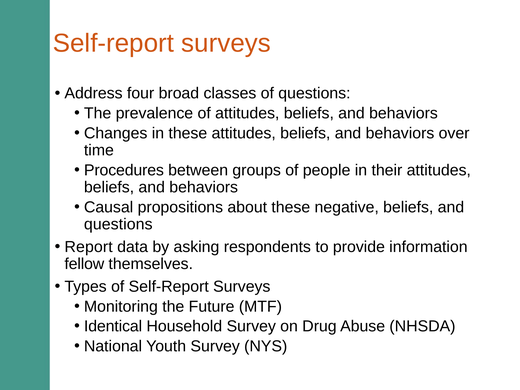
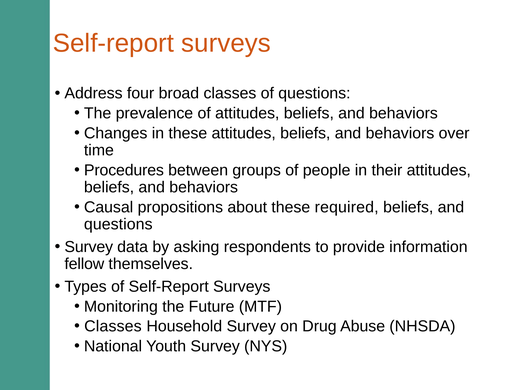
negative: negative -> required
Report at (89, 247): Report -> Survey
Identical at (113, 326): Identical -> Classes
